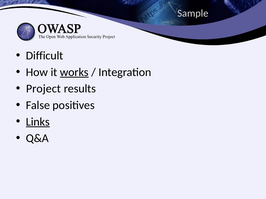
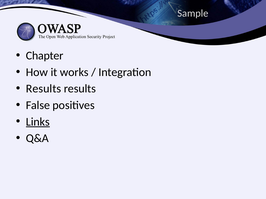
Difficult: Difficult -> Chapter
works underline: present -> none
Project at (44, 89): Project -> Results
